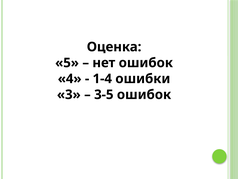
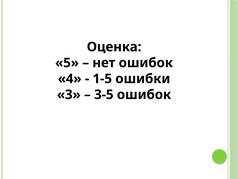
1-4: 1-4 -> 1-5
